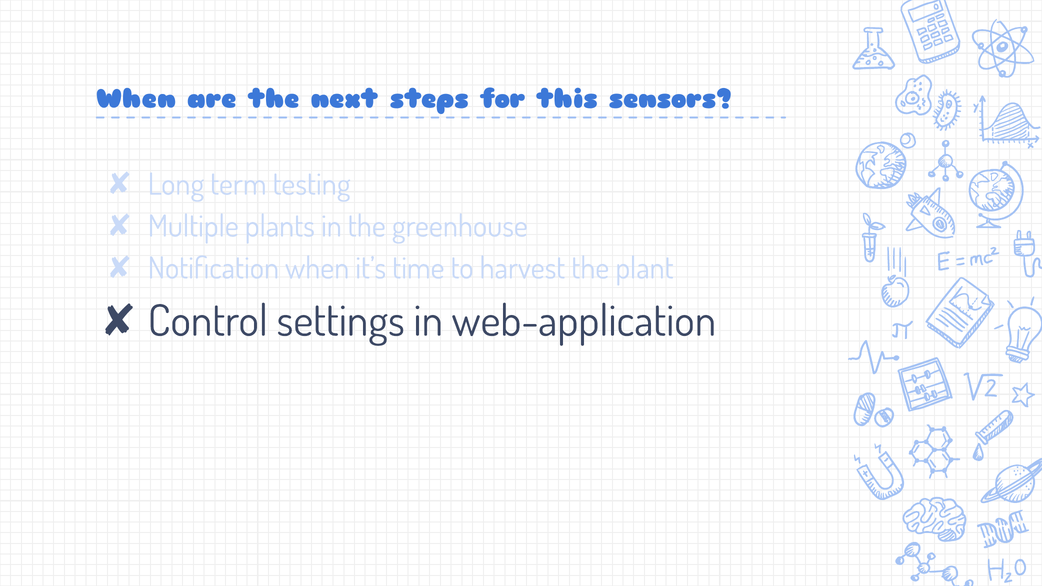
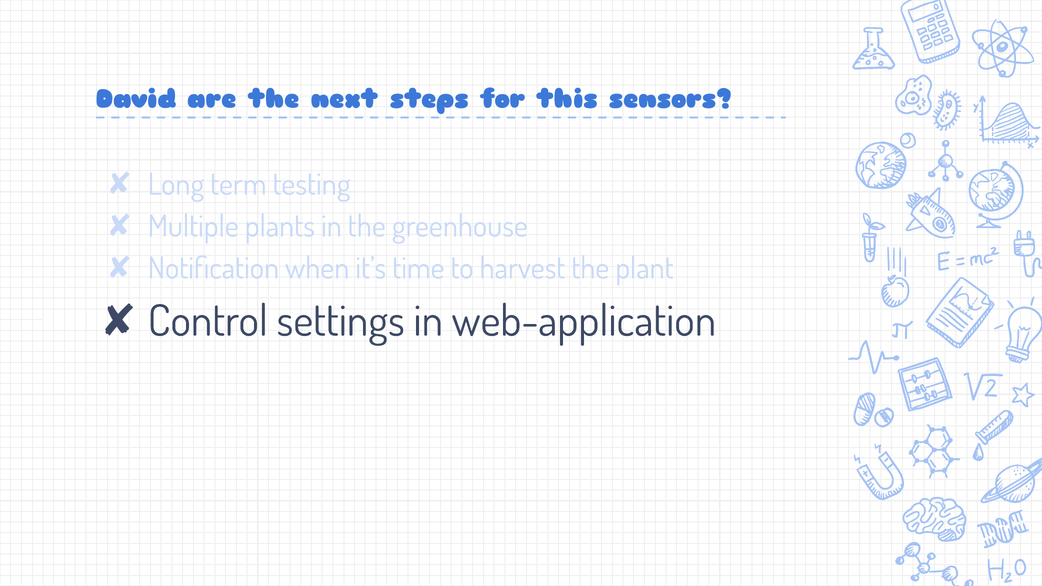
When at (136, 99): When -> David
